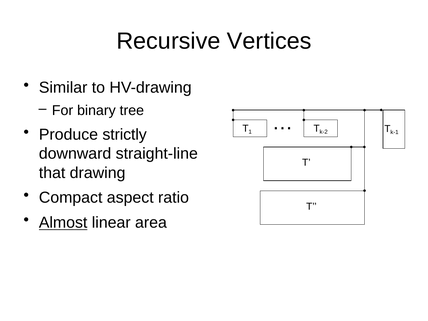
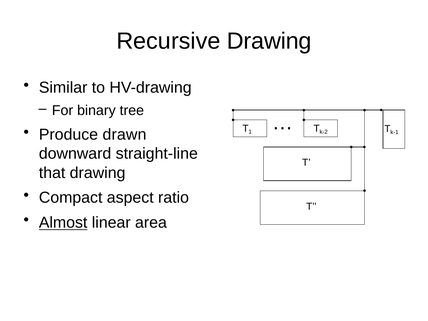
Recursive Vertices: Vertices -> Drawing
strictly: strictly -> drawn
